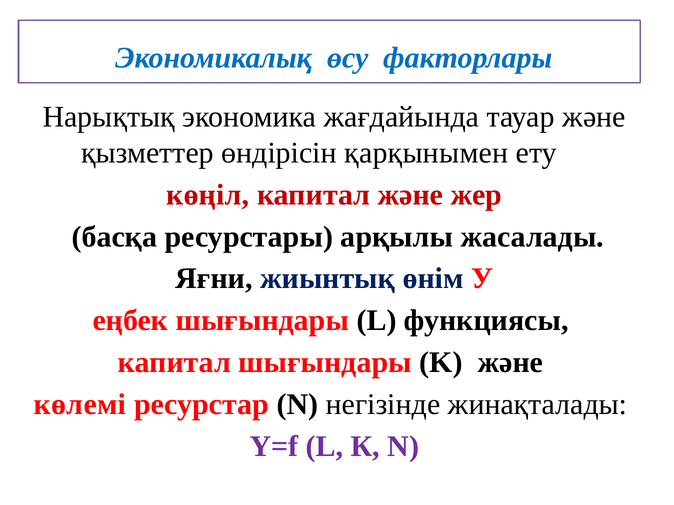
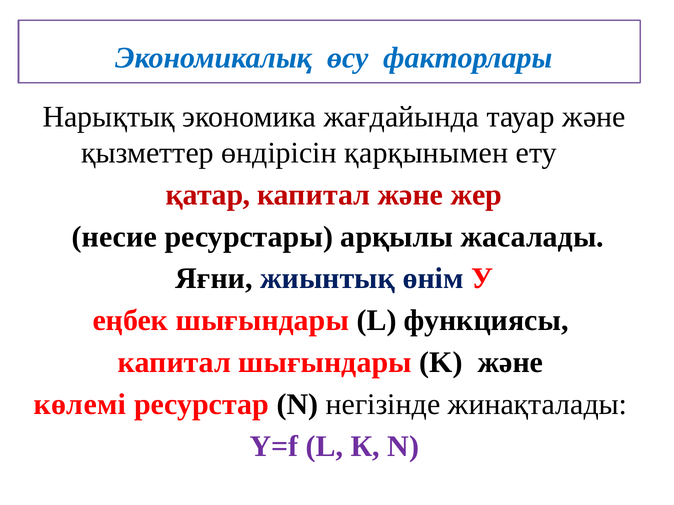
көңіл: көңіл -> қатар
басқа: басқа -> несие
